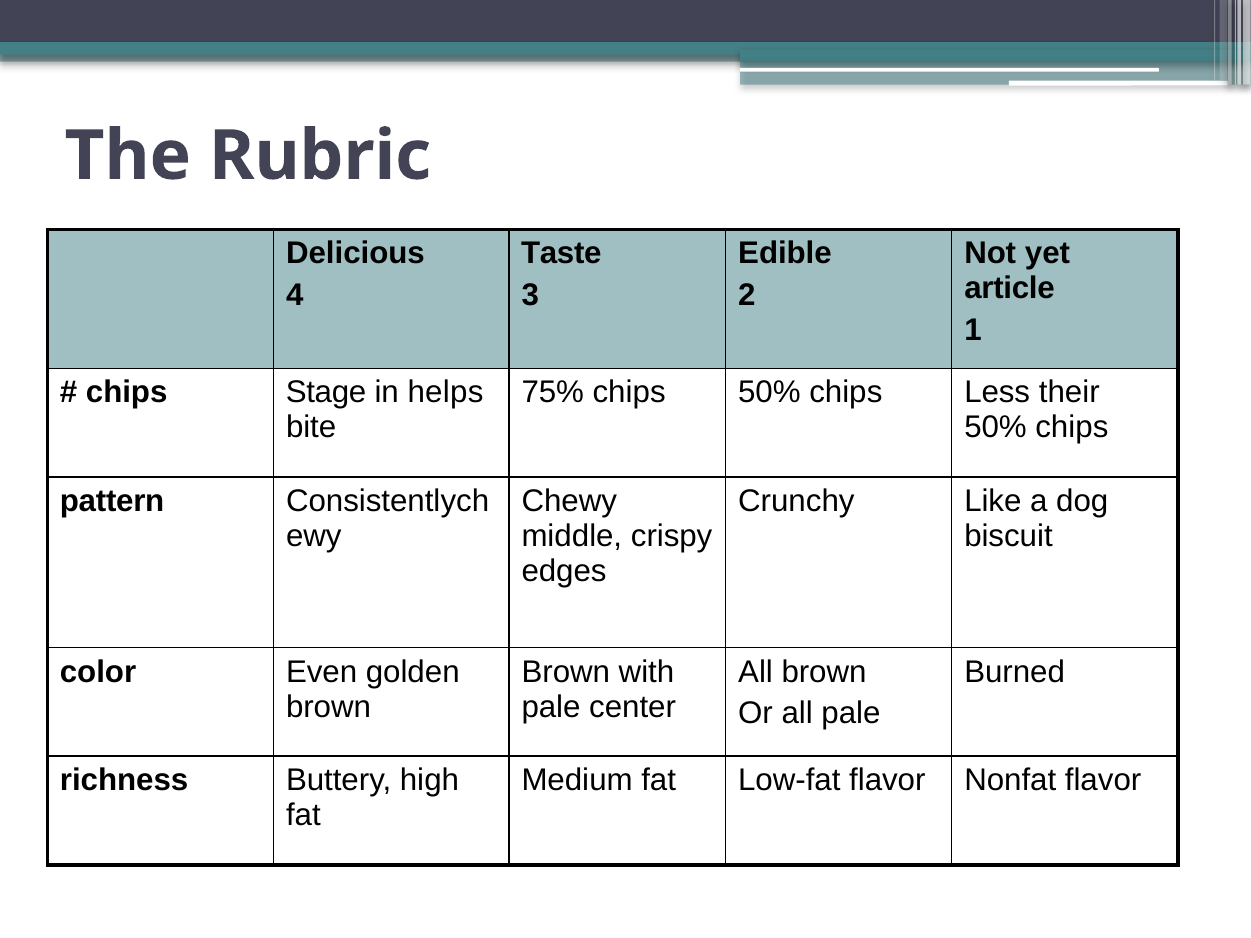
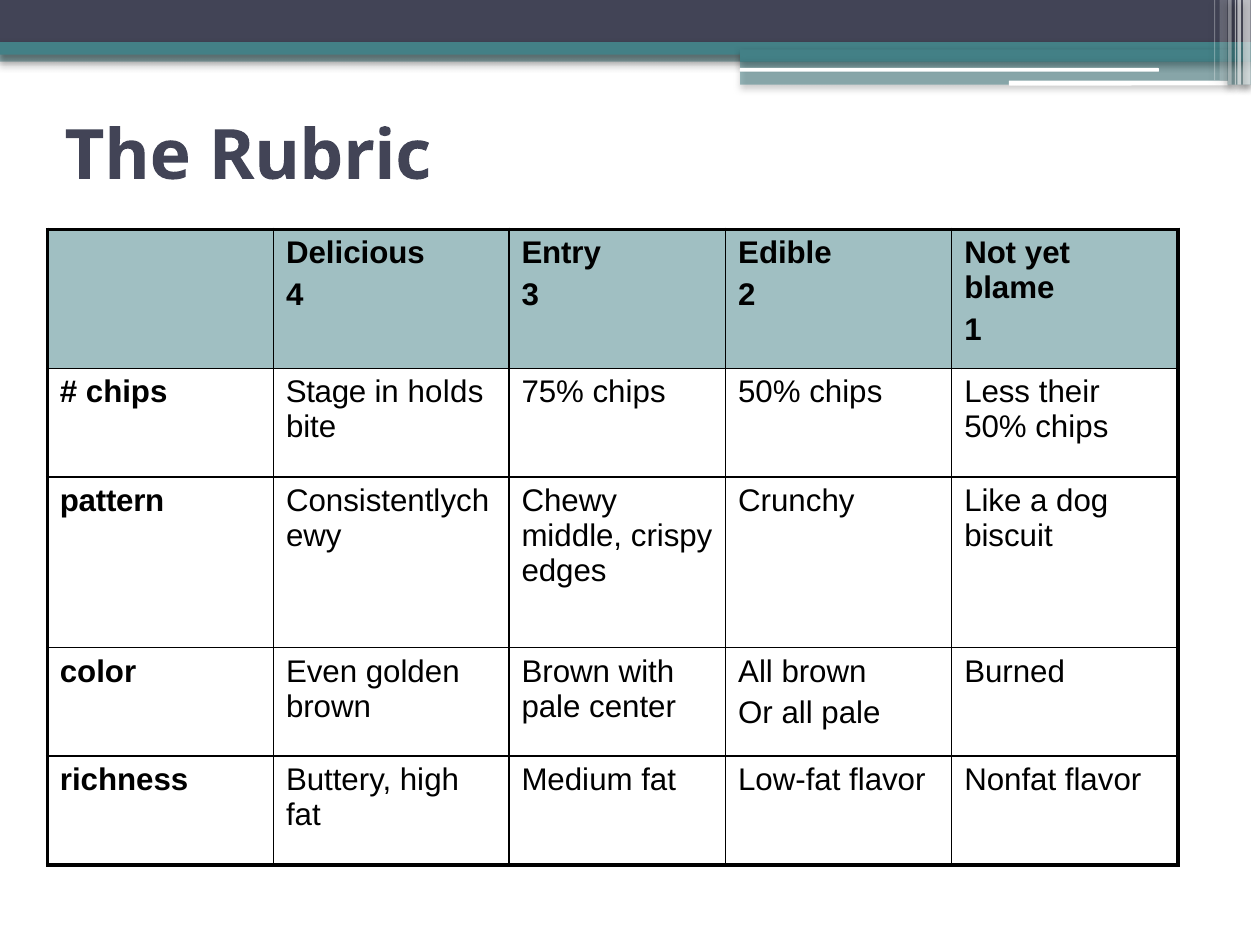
Taste: Taste -> Entry
article: article -> blame
helps: helps -> holds
